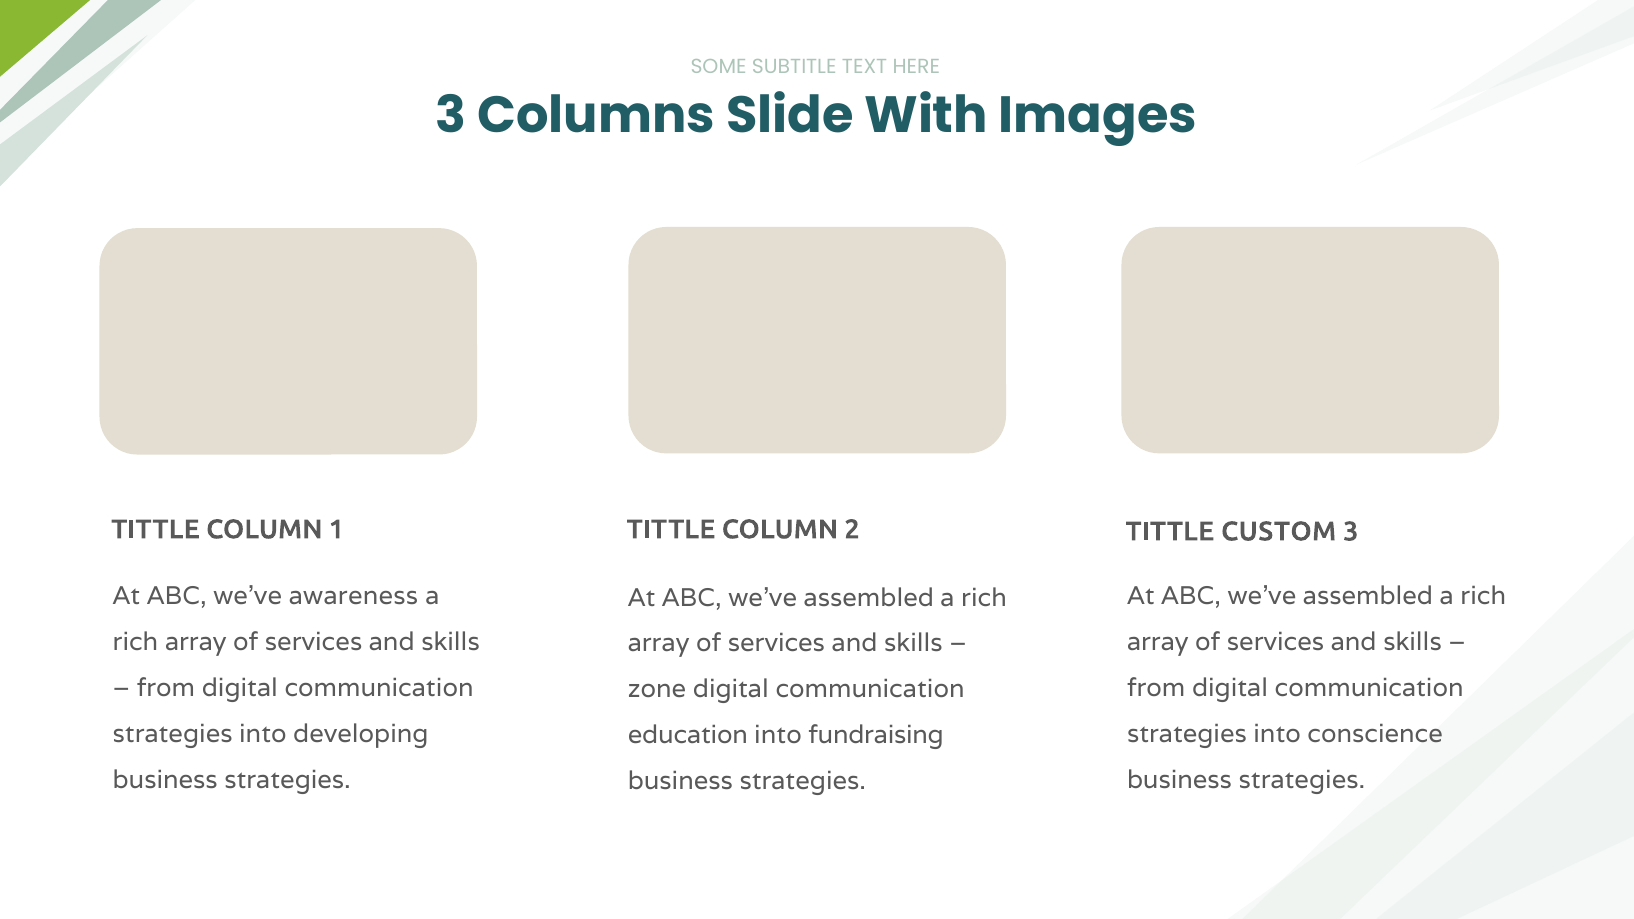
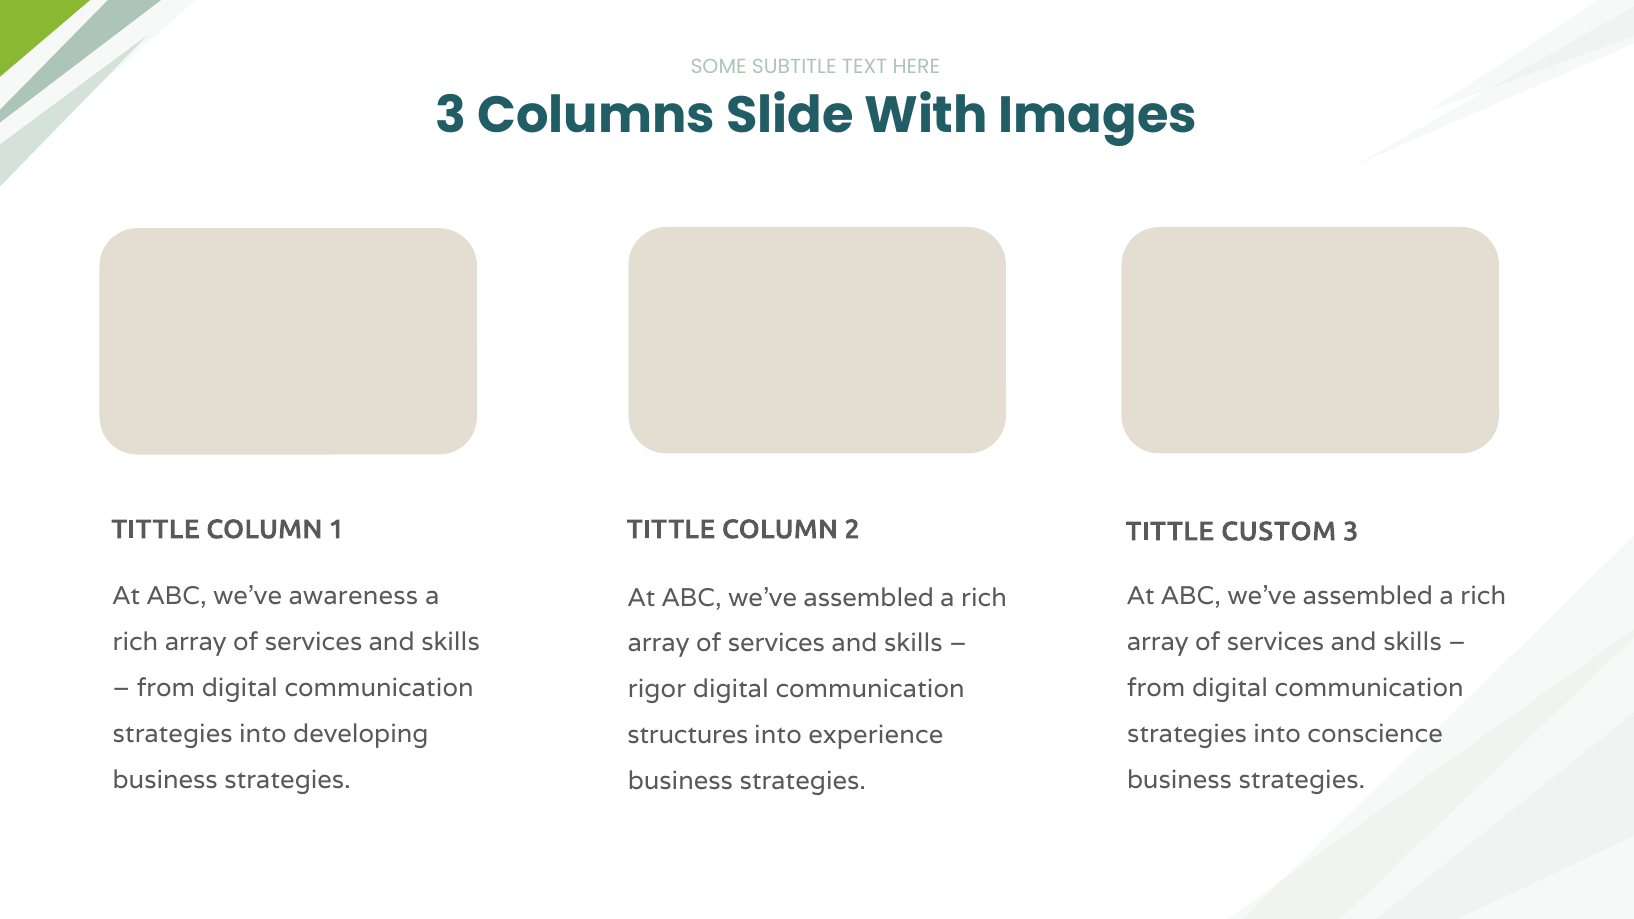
zone: zone -> rigor
education: education -> structures
fundraising: fundraising -> experience
